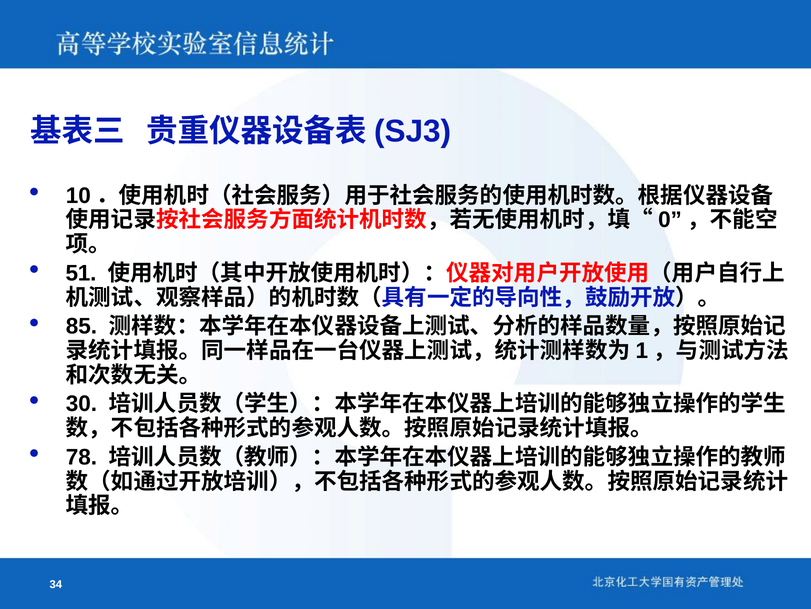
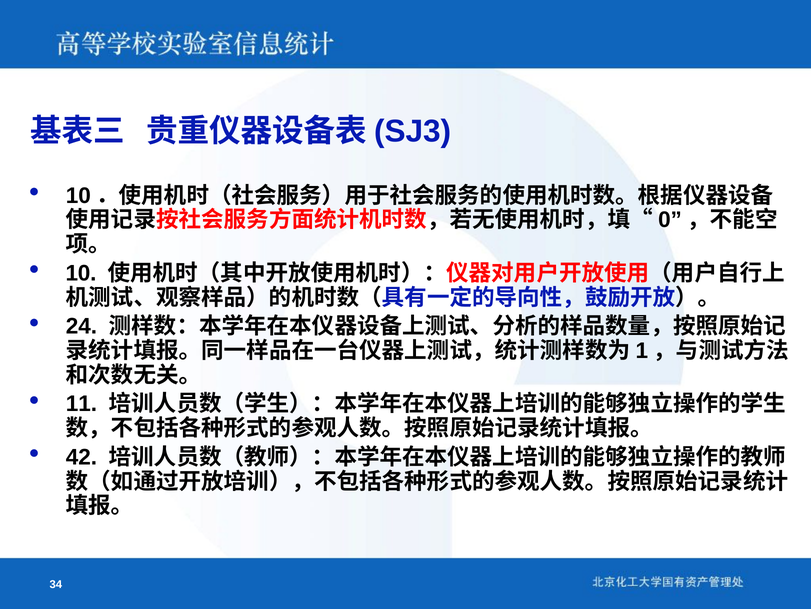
51: 51 -> 10
85: 85 -> 24
30: 30 -> 11
78: 78 -> 42
